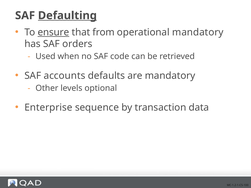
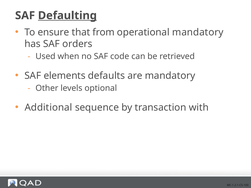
ensure underline: present -> none
accounts: accounts -> elements
Enterprise: Enterprise -> Additional
data: data -> with
